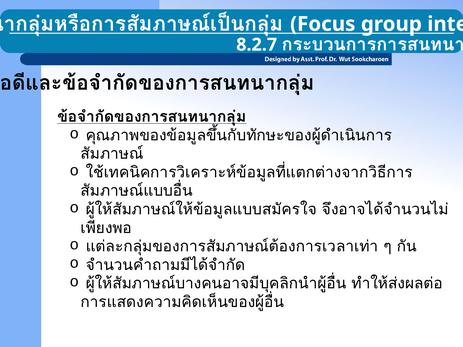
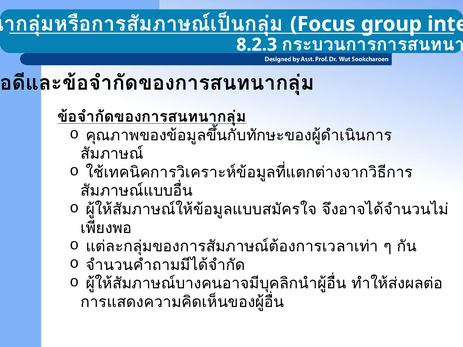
8.2.7: 8.2.7 -> 8.2.3
